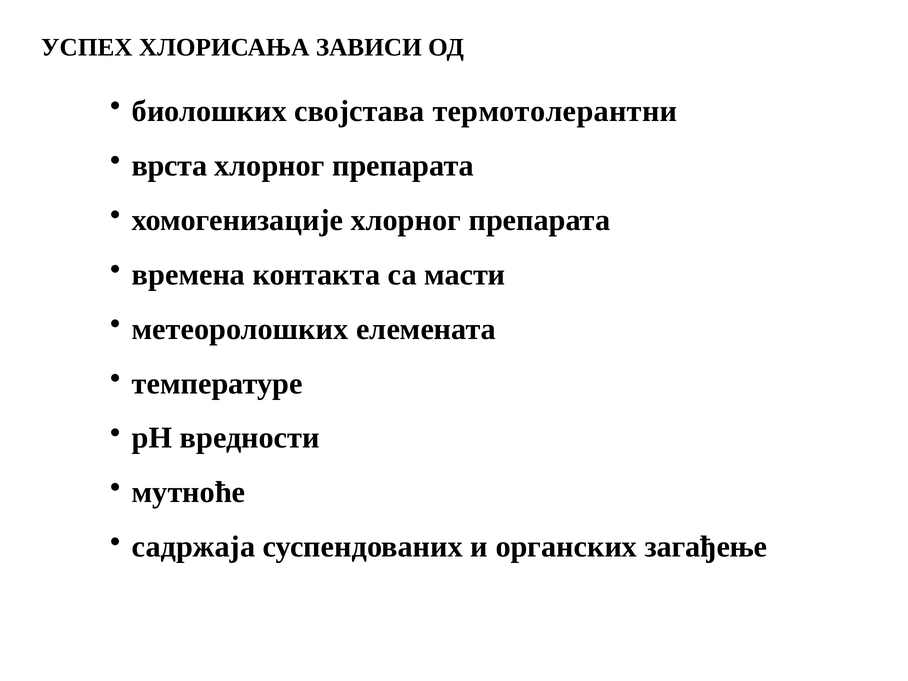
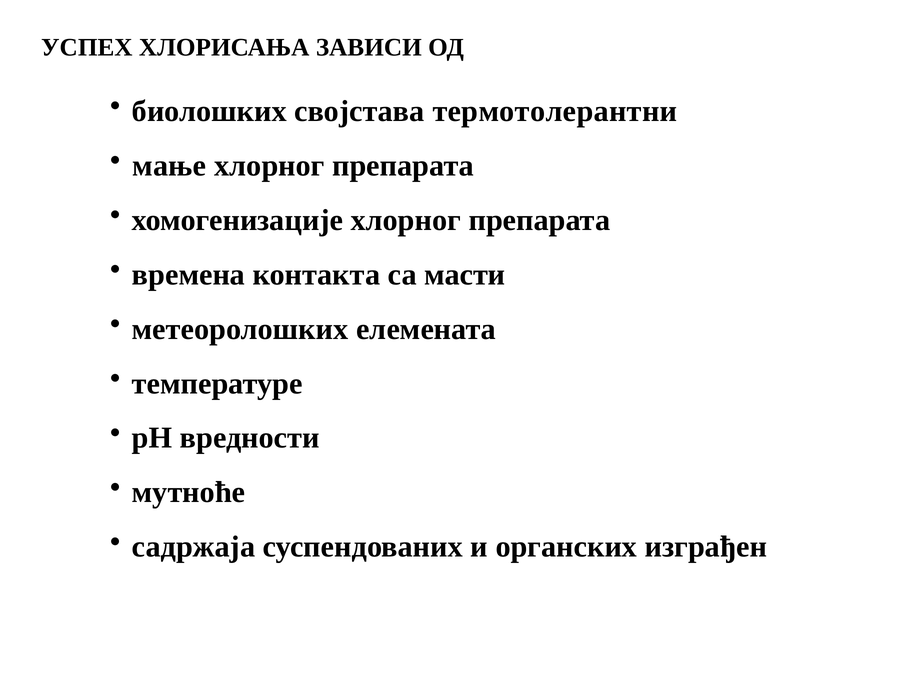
врста: врста -> мање
загађење: загађење -> изграђен
